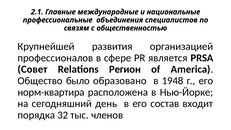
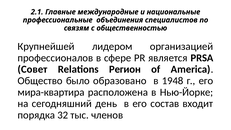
развития: развития -> лидером
норм-квартира: норм-квартира -> мира-квартира
